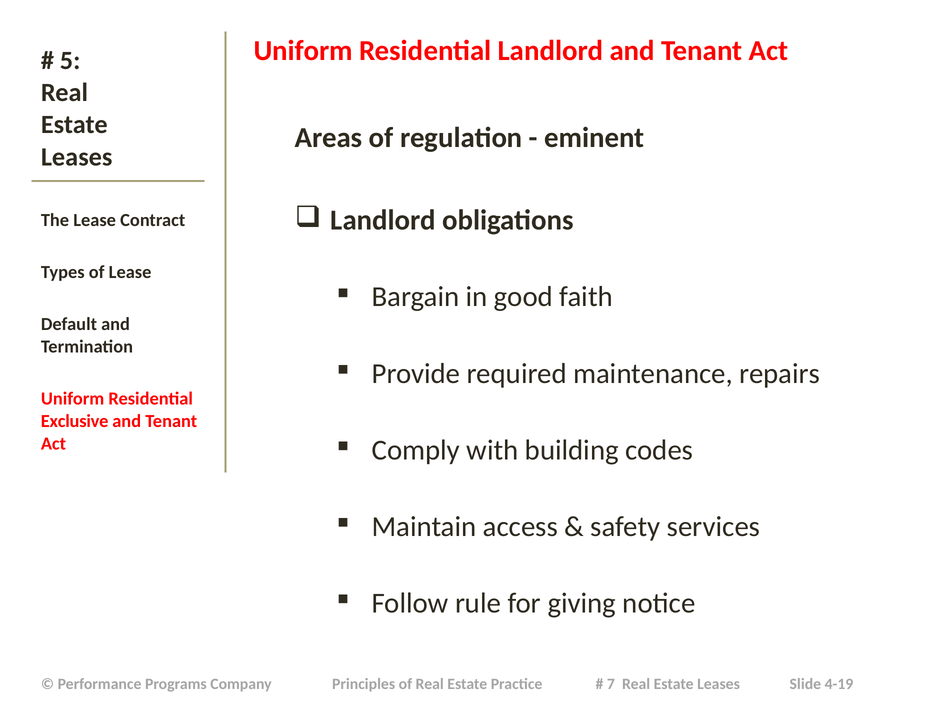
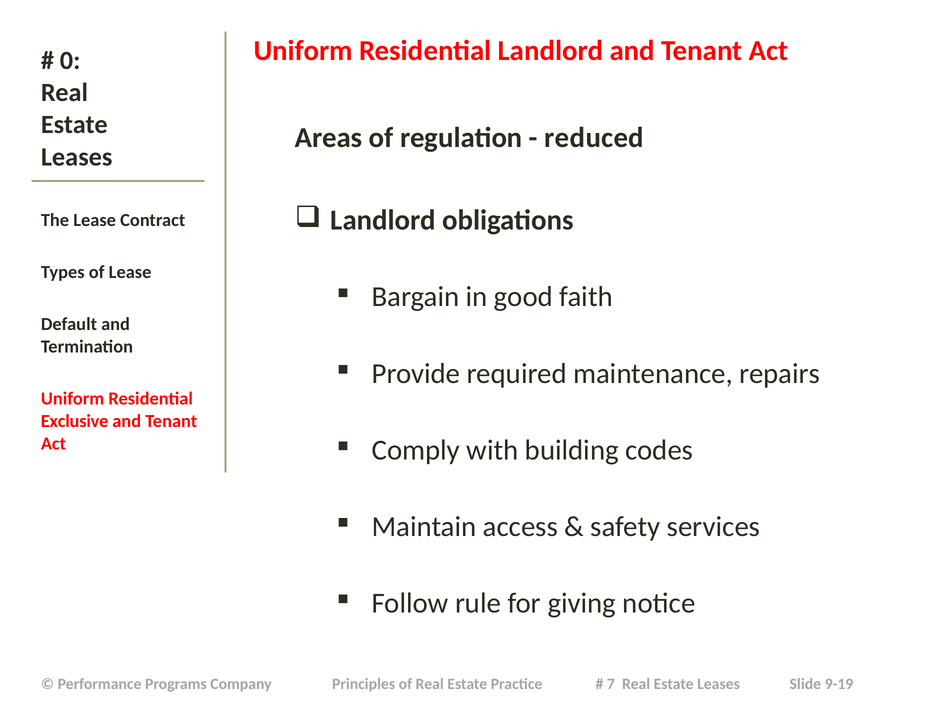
5: 5 -> 0
eminent: eminent -> reduced
4-19: 4-19 -> 9-19
